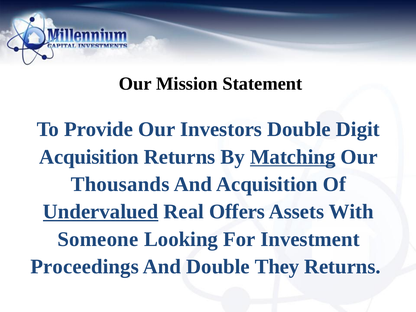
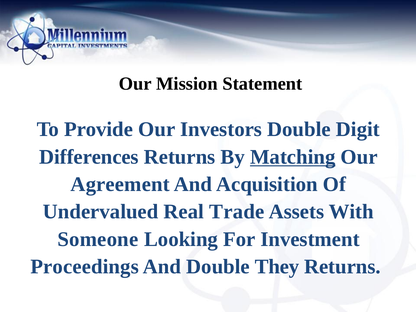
Acquisition at (89, 157): Acquisition -> Differences
Thousands: Thousands -> Agreement
Undervalued underline: present -> none
Offers: Offers -> Trade
